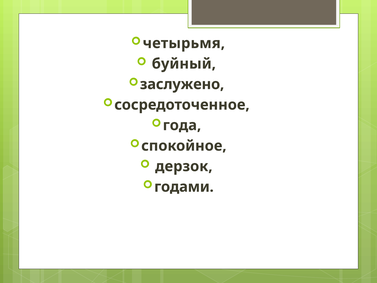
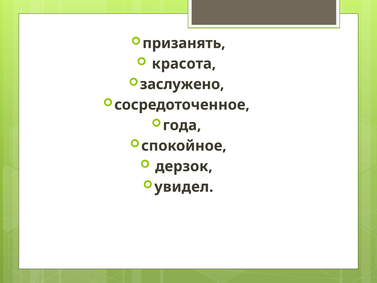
четырьмя: четырьмя -> призанять
буйный: буйный -> красота
годами: годами -> увидел
